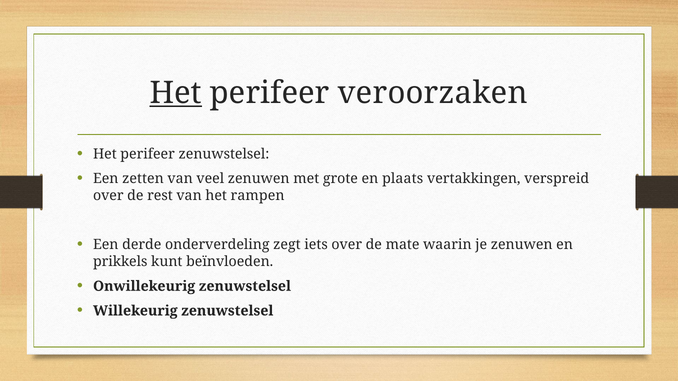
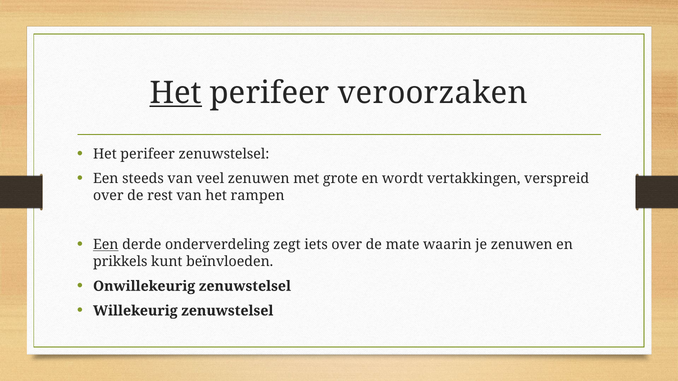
zetten: zetten -> steeds
plaats: plaats -> wordt
Een at (106, 245) underline: none -> present
